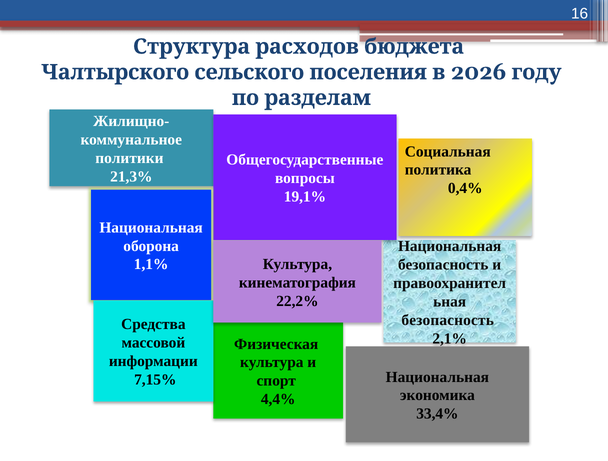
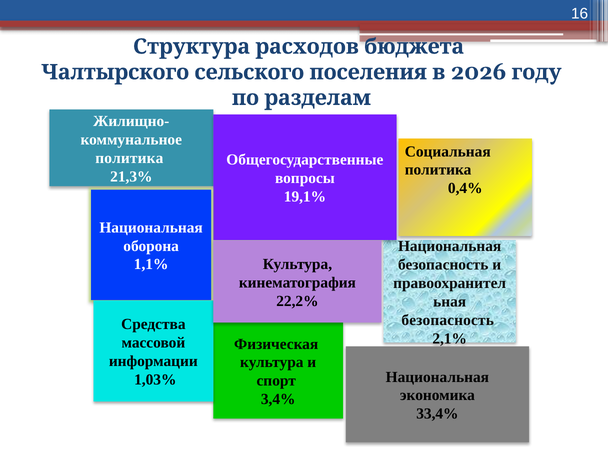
политики at (129, 158): политики -> политика
7,15%: 7,15% -> 1,03%
4,4%: 4,4% -> 3,4%
